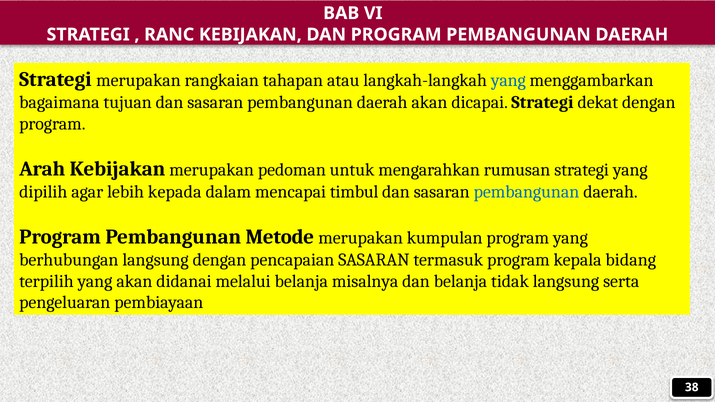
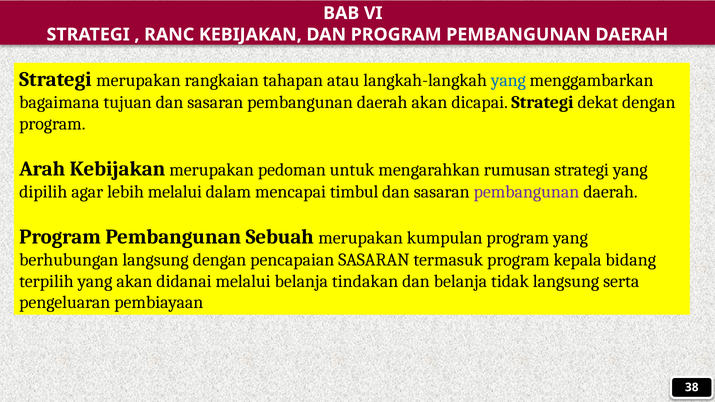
lebih kepada: kepada -> melalui
pembangunan at (526, 192) colour: blue -> purple
Metode: Metode -> Sebuah
misalnya: misalnya -> tindakan
